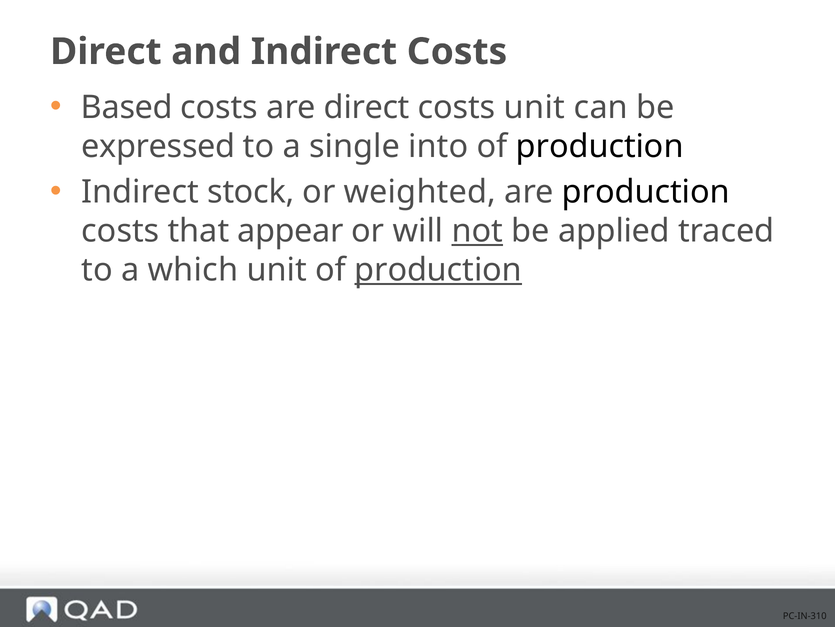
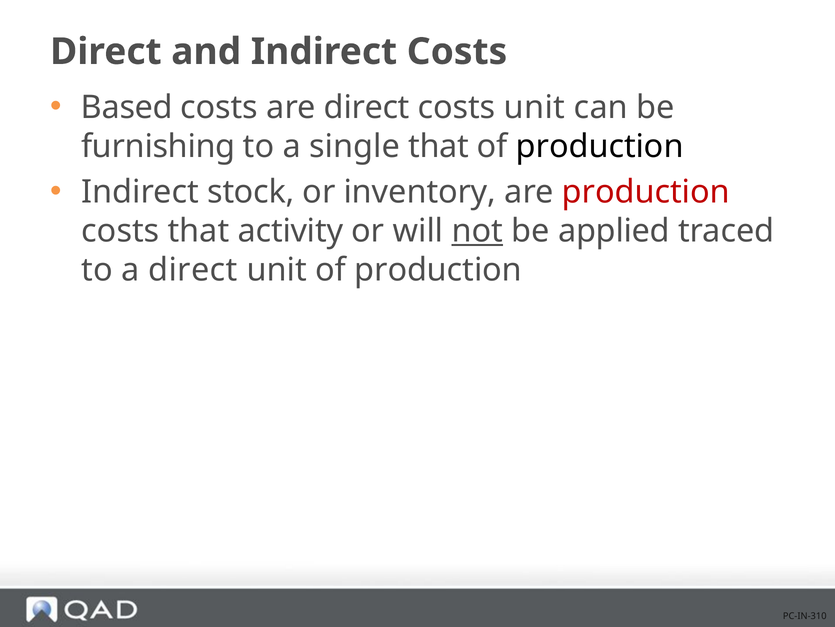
expressed: expressed -> furnishing
single into: into -> that
weighted: weighted -> inventory
production at (646, 192) colour: black -> red
appear: appear -> activity
a which: which -> direct
production at (438, 270) underline: present -> none
